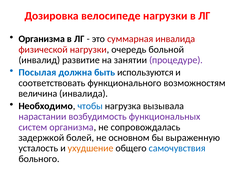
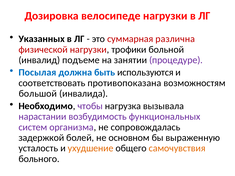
Организма at (42, 39): Организма -> Указанных
суммарная инвалида: инвалида -> различна
очередь: очередь -> трофики
развитие: развитие -> подъеме
функционального: функционального -> противопоказана
величина: величина -> большой
чтобы colour: blue -> purple
самочувствия colour: blue -> orange
